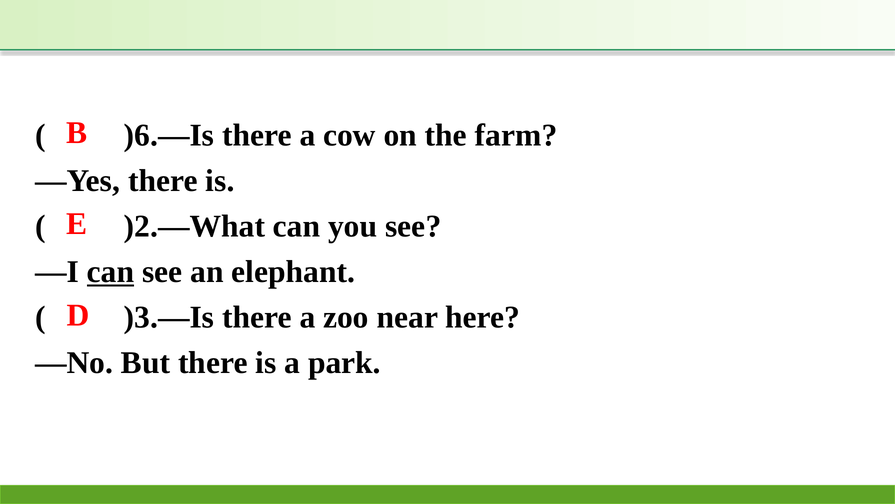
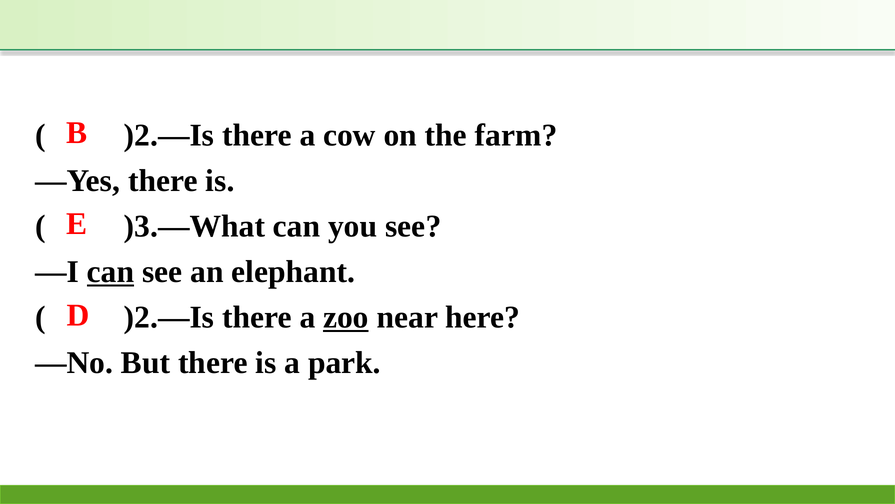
)6.—Is at (169, 135): )6.—Is -> )2.—Is
)2.—What: )2.—What -> )3.—What
)3.—Is at (169, 317): )3.—Is -> )2.—Is
zoo underline: none -> present
